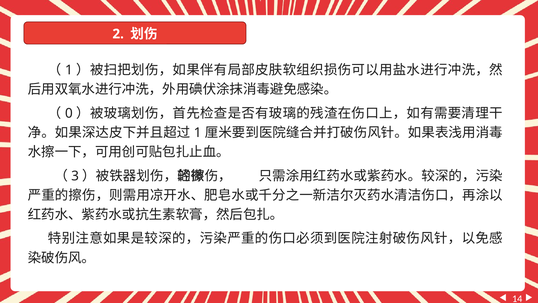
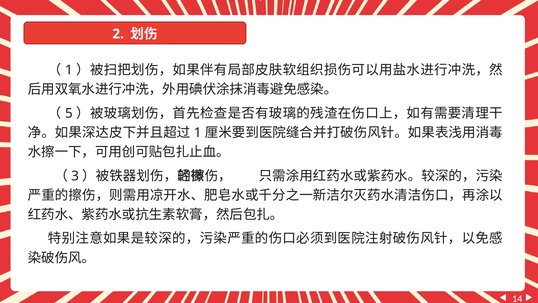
0: 0 -> 5
